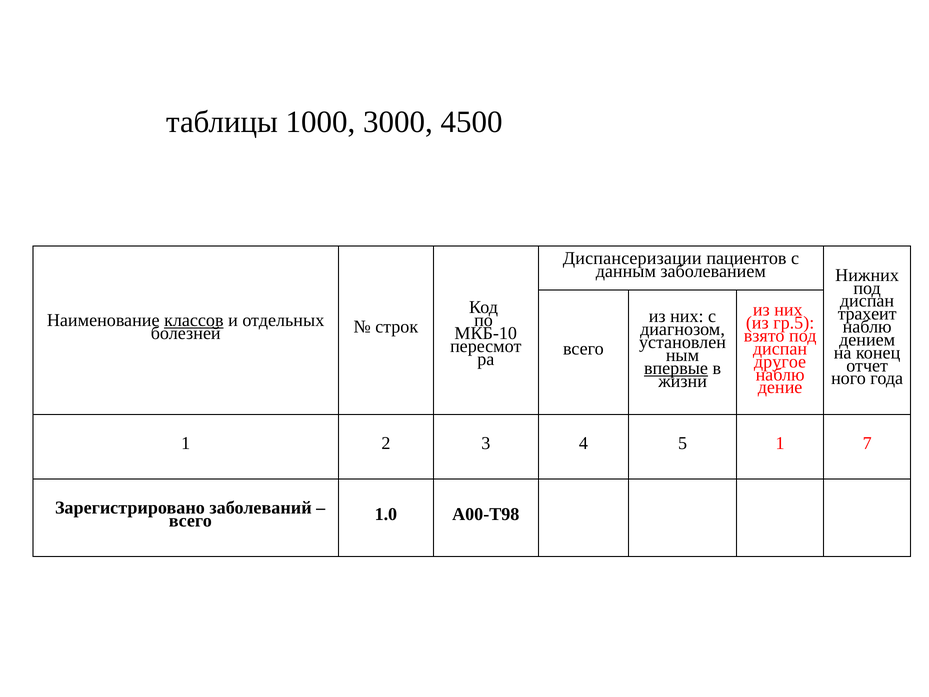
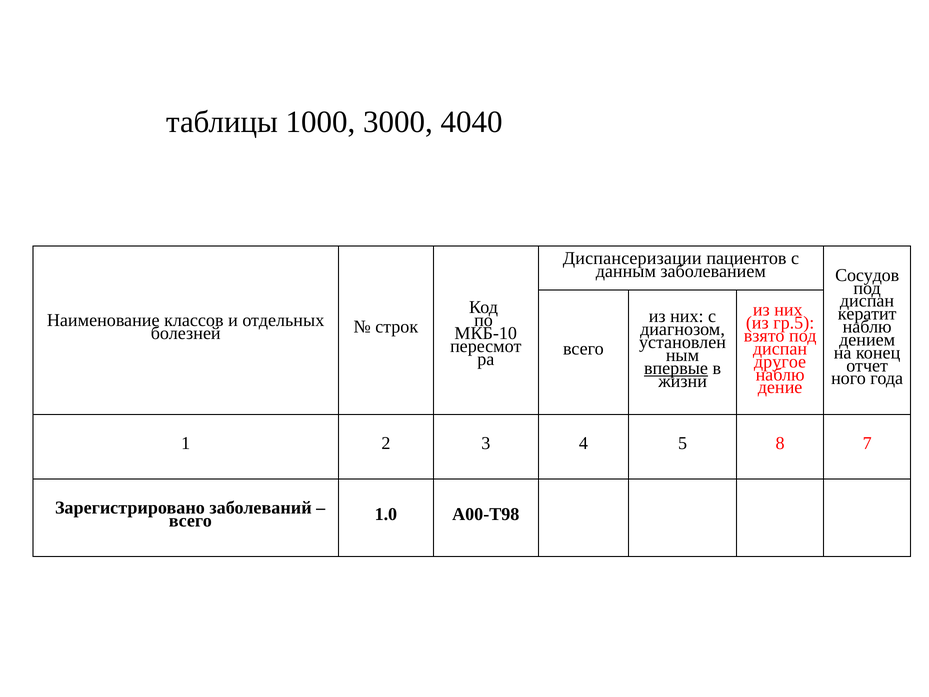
4500: 4500 -> 4040
Нижних: Нижних -> Сосудов
трахеит: трахеит -> кератит
классов underline: present -> none
5 1: 1 -> 8
